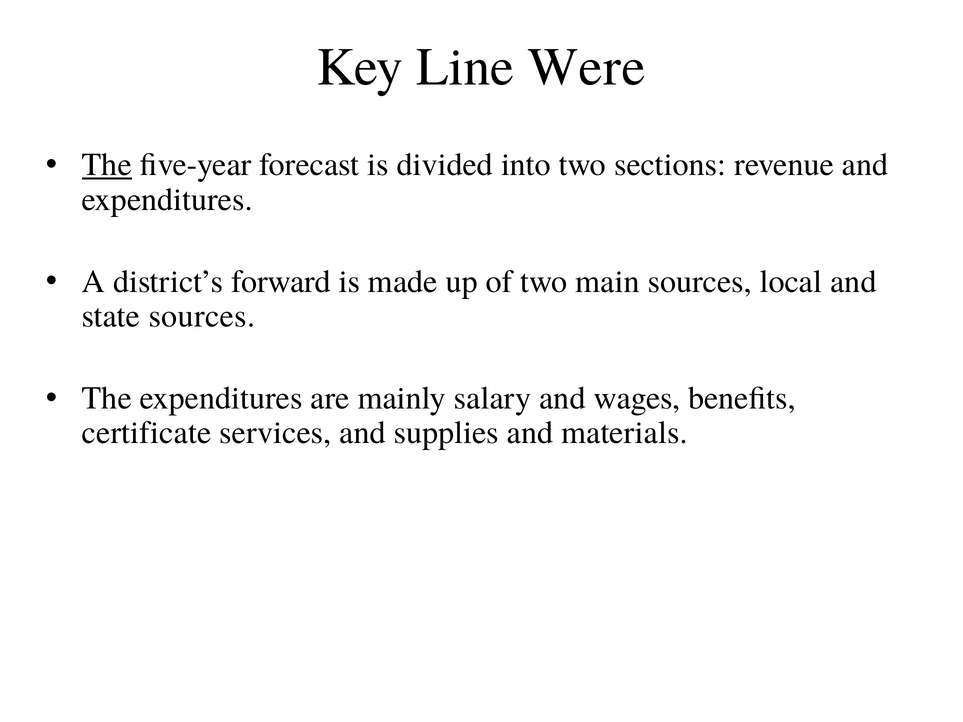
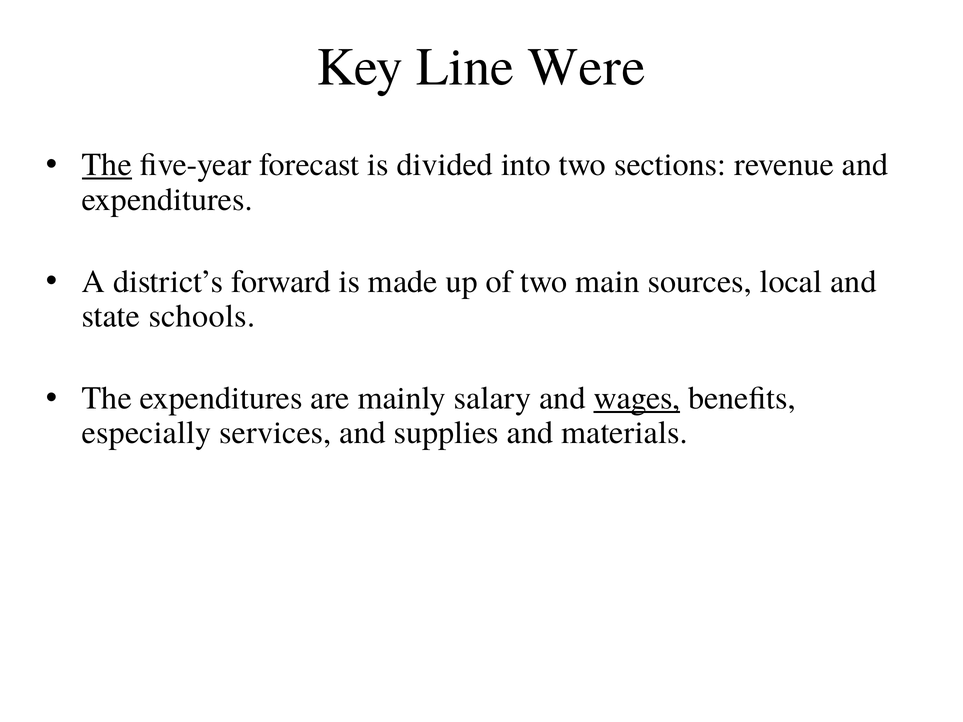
state sources: sources -> schools
wages underline: none -> present
certificate: certificate -> especially
